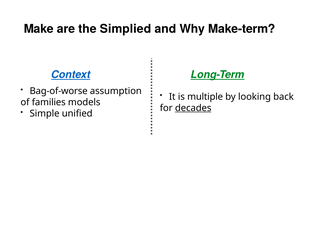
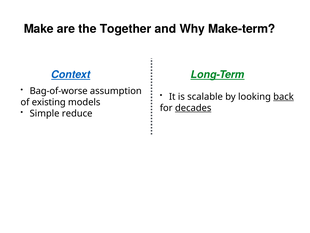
Simplied: Simplied -> Together
multiple: multiple -> scalable
back underline: none -> present
families: families -> existing
unified: unified -> reduce
